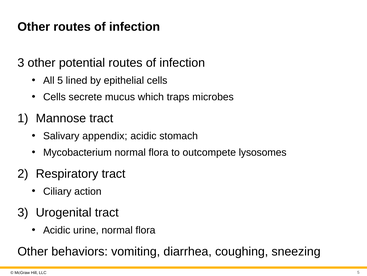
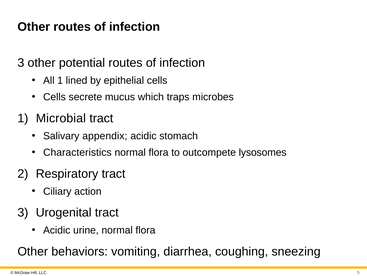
All 5: 5 -> 1
Mannose: Mannose -> Microbial
Mycobacterium: Mycobacterium -> Characteristics
